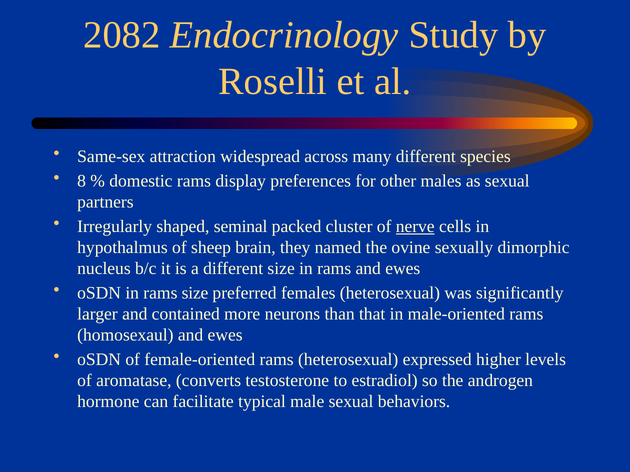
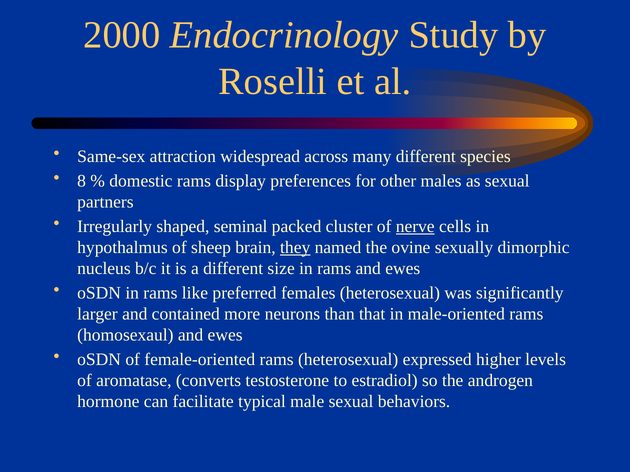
2082: 2082 -> 2000
they underline: none -> present
rams size: size -> like
